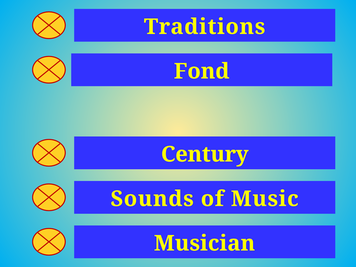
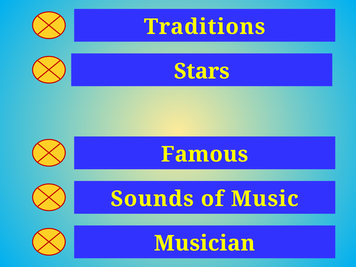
Fond: Fond -> Stars
Century: Century -> Famous
